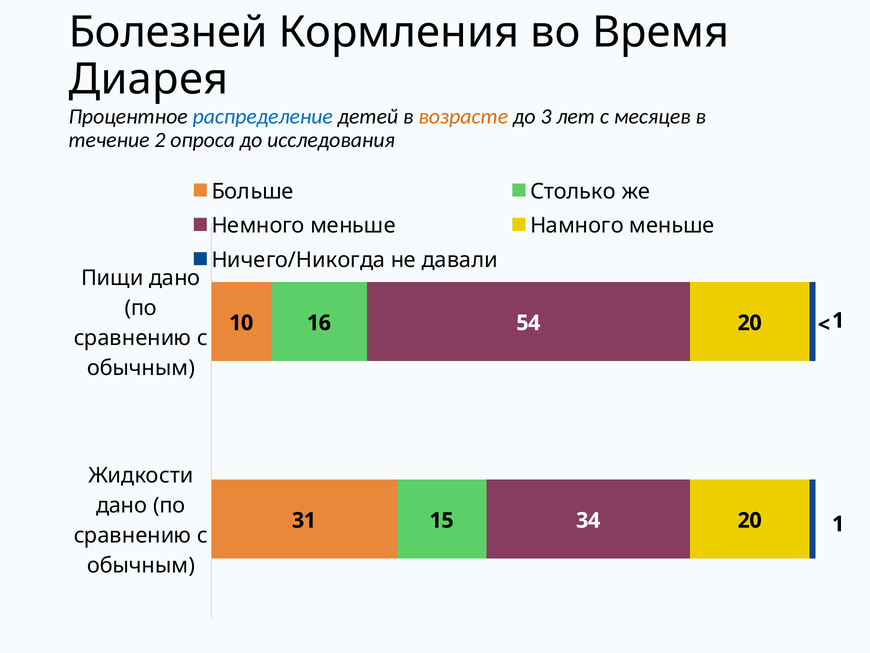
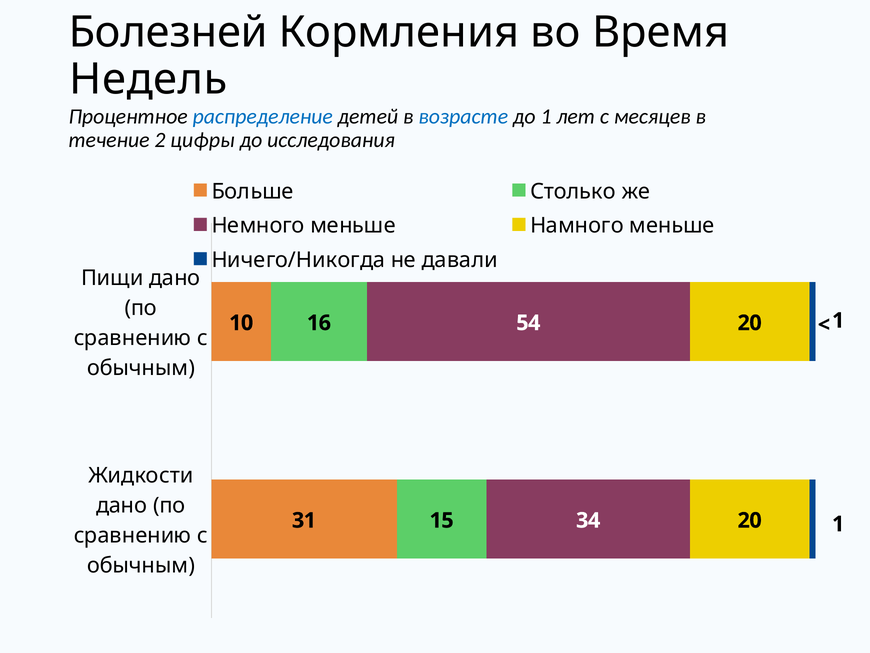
Диарея: Диарея -> Недель
возрасте colour: orange -> blue
до 3: 3 -> 1
опроса: опроса -> цифры
